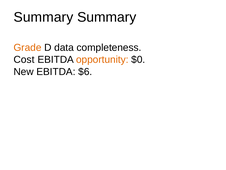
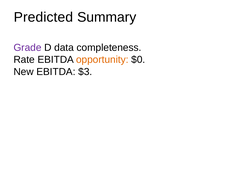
Summary at (43, 17): Summary -> Predicted
Grade colour: orange -> purple
Cost: Cost -> Rate
$6: $6 -> $3
